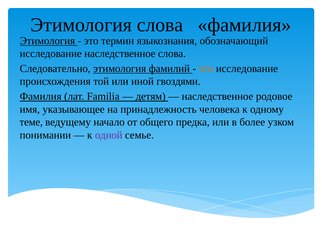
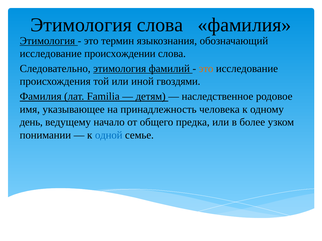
исследование наследственное: наследственное -> происхождении
теме: теме -> день
одной colour: purple -> blue
